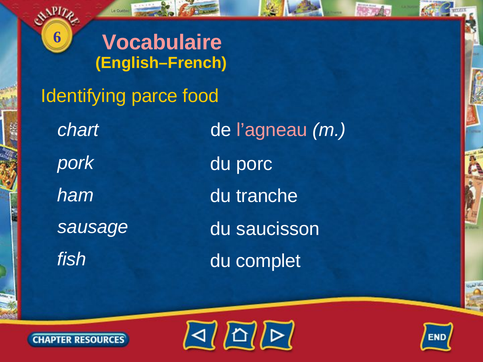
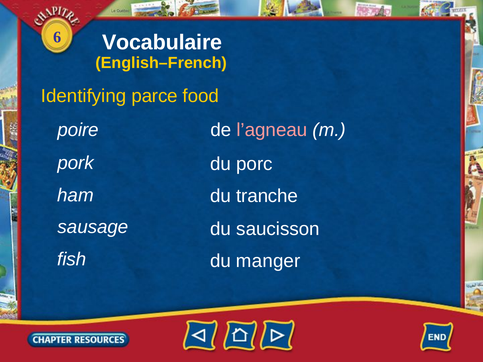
Vocabulaire colour: pink -> white
chart: chart -> poire
complet: complet -> manger
